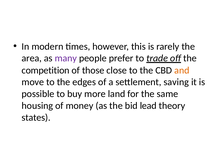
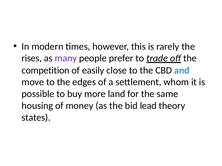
area: area -> rises
those: those -> easily
and colour: orange -> blue
saving: saving -> whom
